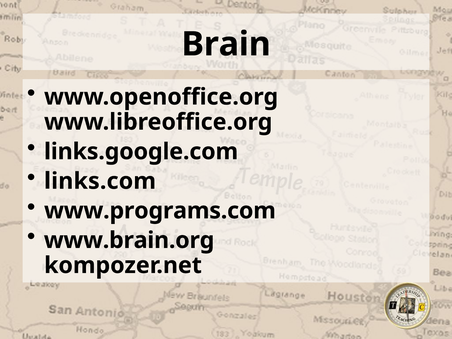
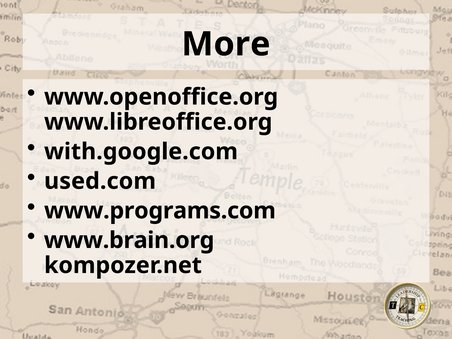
Brain: Brain -> More
links.google.com: links.google.com -> with.google.com
links.com: links.com -> used.com
